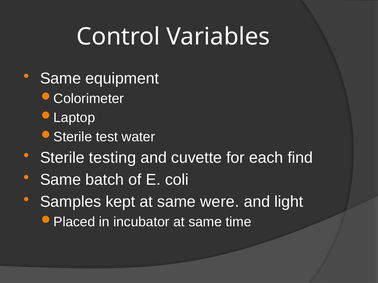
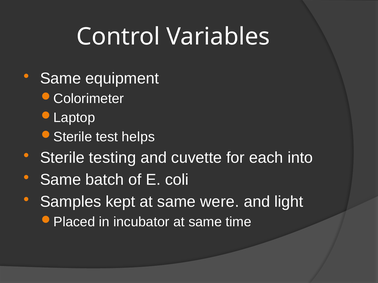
water: water -> helps
find: find -> into
